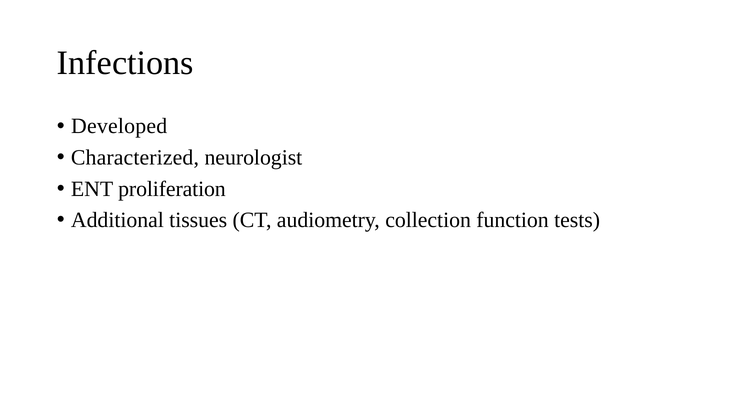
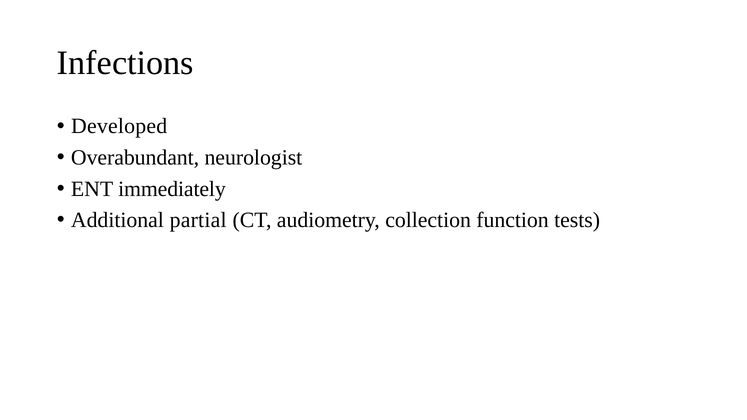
Characterized: Characterized -> Overabundant
proliferation: proliferation -> immediately
tissues: tissues -> partial
